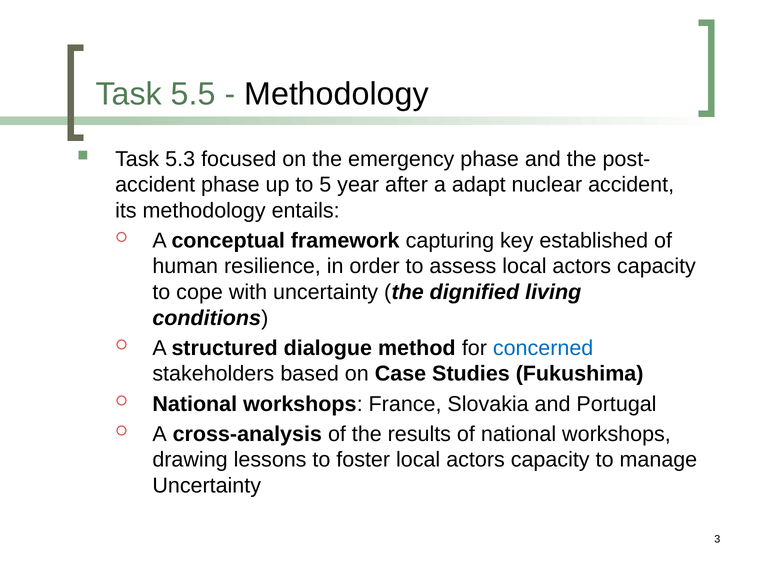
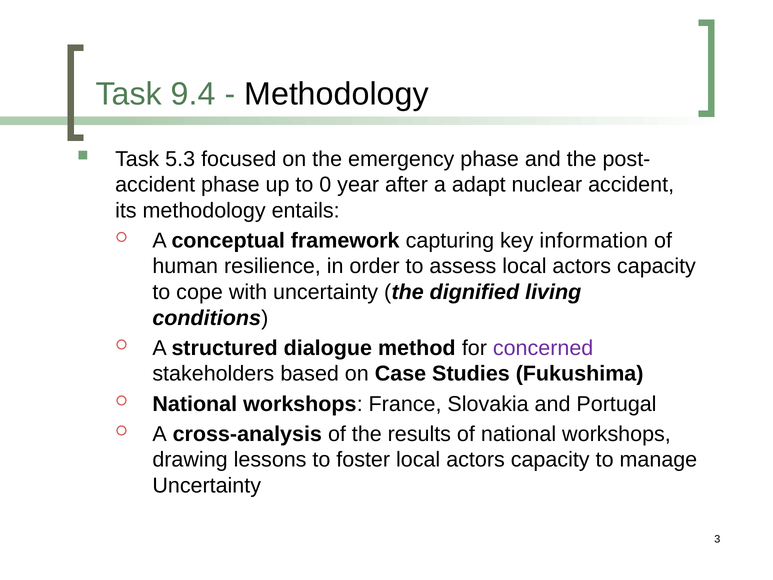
5.5: 5.5 -> 9.4
5: 5 -> 0
established: established -> information
concerned colour: blue -> purple
